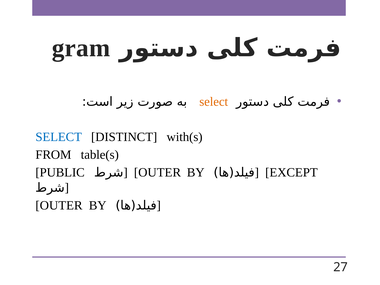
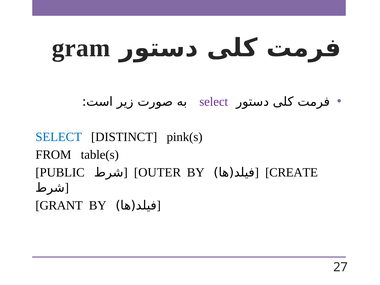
select at (214, 102) colour: orange -> purple
with(s: with(s -> pink(s
EXCEPT: EXCEPT -> CREATE
OUTER at (59, 205): OUTER -> GRANT
